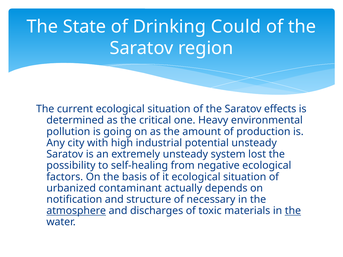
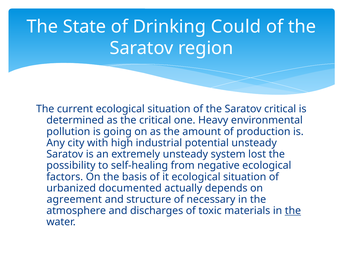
Saratov effects: effects -> critical
contaminant: contaminant -> documented
notification: notification -> agreement
atmosphere underline: present -> none
